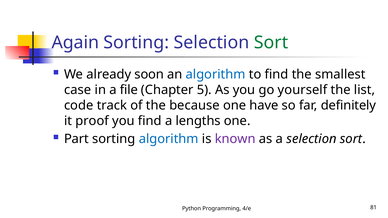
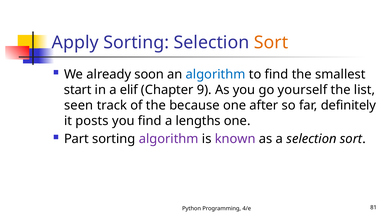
Again: Again -> Apply
Sort at (271, 42) colour: green -> orange
case: case -> start
file: file -> elif
5: 5 -> 9
code: code -> seen
have: have -> after
proof: proof -> posts
algorithm at (169, 139) colour: blue -> purple
